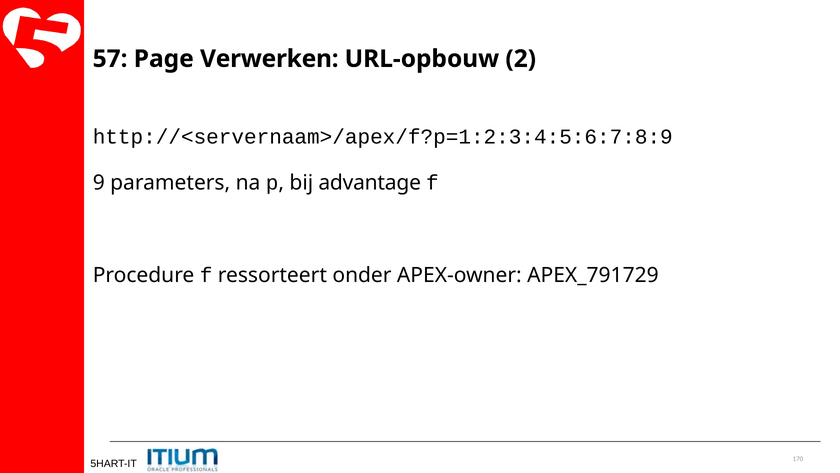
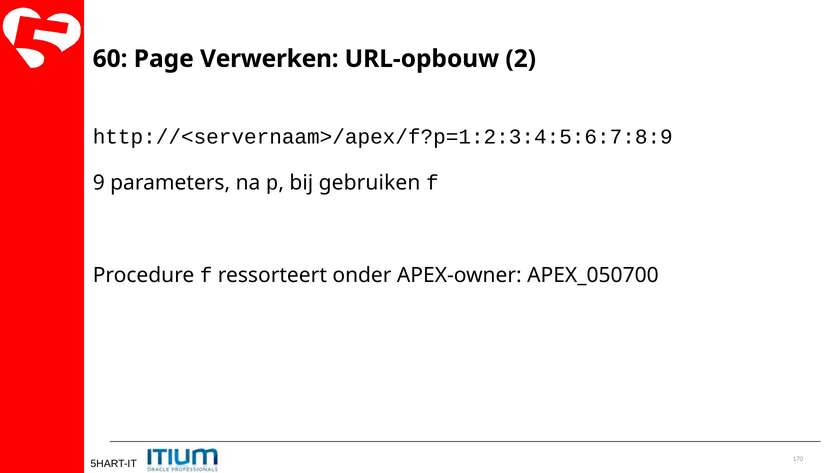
57: 57 -> 60
advantage: advantage -> gebruiken
APEX_791729: APEX_791729 -> APEX_050700
